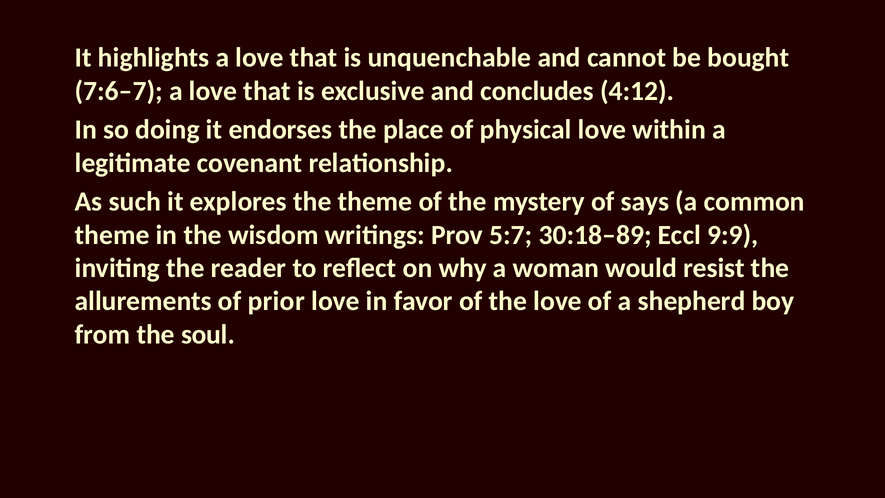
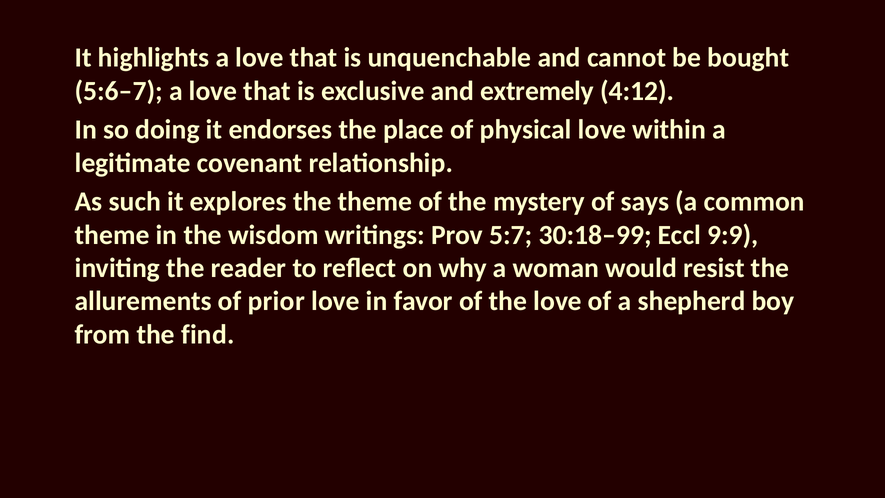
7:6–7: 7:6–7 -> 5:6–7
concludes: concludes -> extremely
30:18–89: 30:18–89 -> 30:18–99
soul: soul -> find
